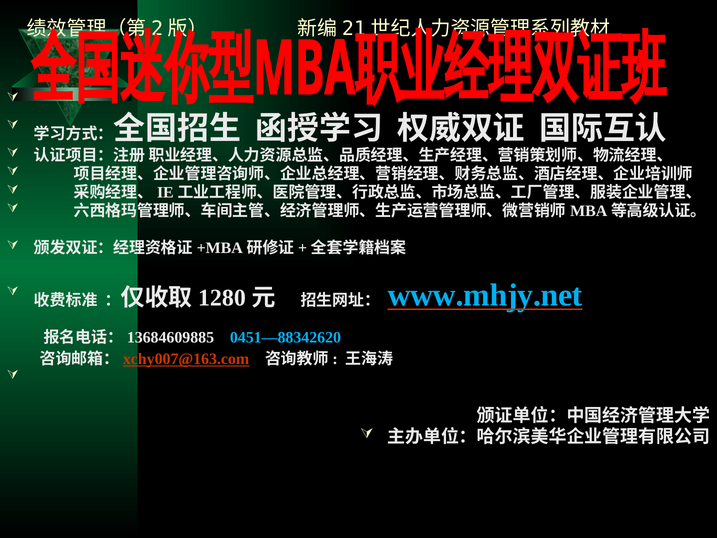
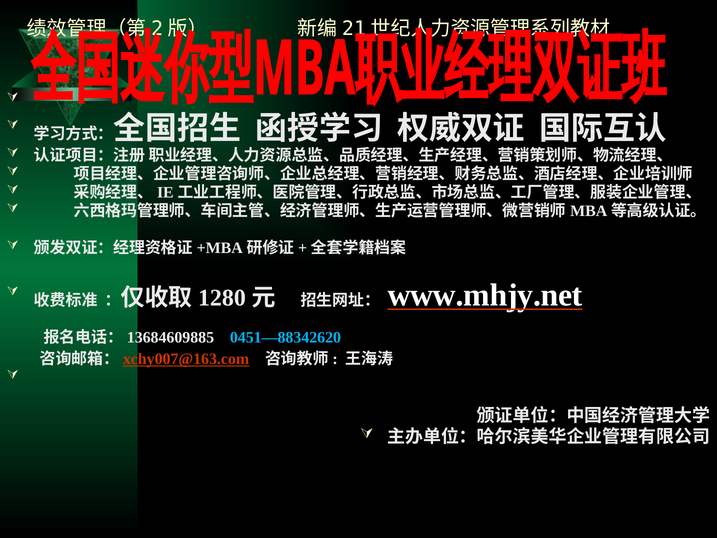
www.mhjy.net colour: light blue -> white
